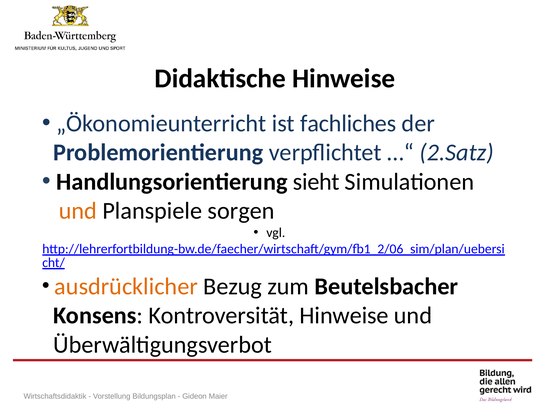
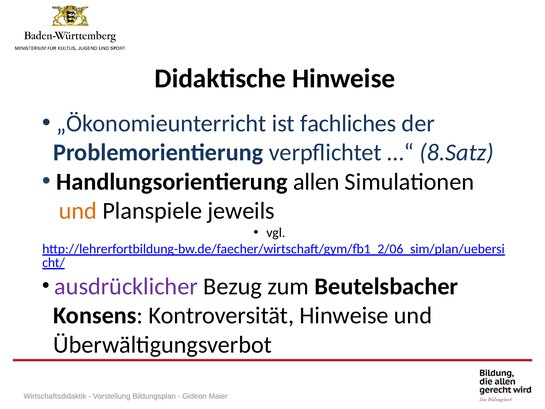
2.Satz: 2.Satz -> 8.Satz
sieht: sieht -> allen
sorgen: sorgen -> jeweils
ausdrücklicher colour: orange -> purple
